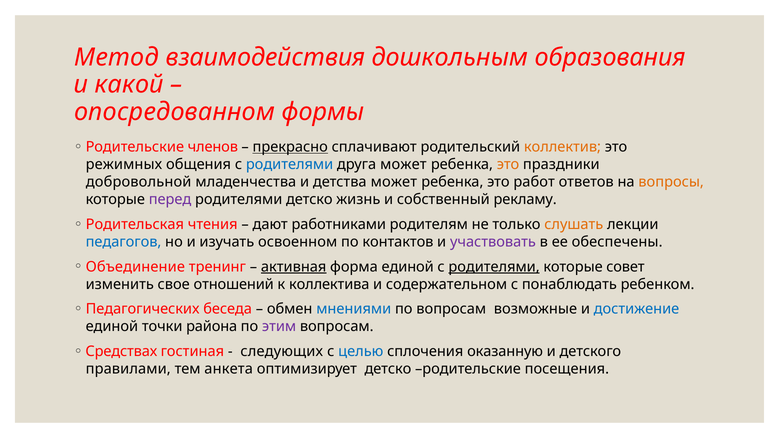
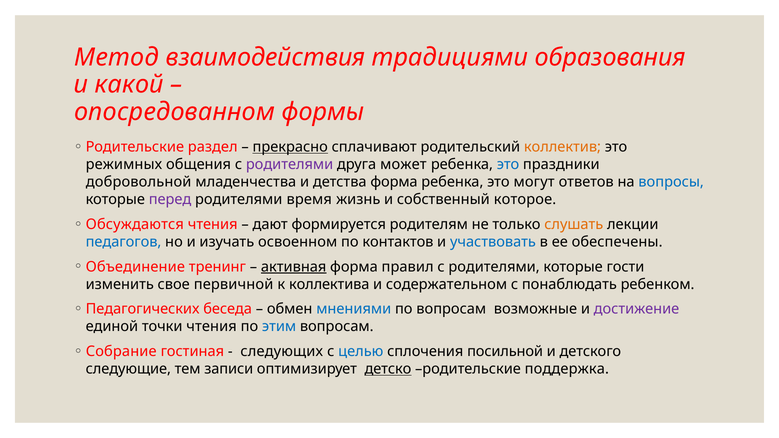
дошкольным: дошкольным -> традициями
членов: членов -> раздел
родителями at (290, 165) colour: blue -> purple
это at (508, 165) colour: orange -> blue
детства может: может -> форма
работ: работ -> могут
вопросы colour: orange -> blue
родителями детско: детско -> время
рекламу: рекламу -> которое
Родительская: Родительская -> Обсуждаются
работниками: работниками -> формируется
участвовать colour: purple -> blue
форма единой: единой -> правил
родителями at (494, 267) underline: present -> none
совет: совет -> гости
отношений: отношений -> первичной
достижение colour: blue -> purple
точки района: района -> чтения
этим colour: purple -> blue
Средствах: Средствах -> Собрание
оказанную: оказанную -> посильной
правилами: правилами -> следующие
анкета: анкета -> записи
детско at (388, 369) underline: none -> present
посещения: посещения -> поддержка
